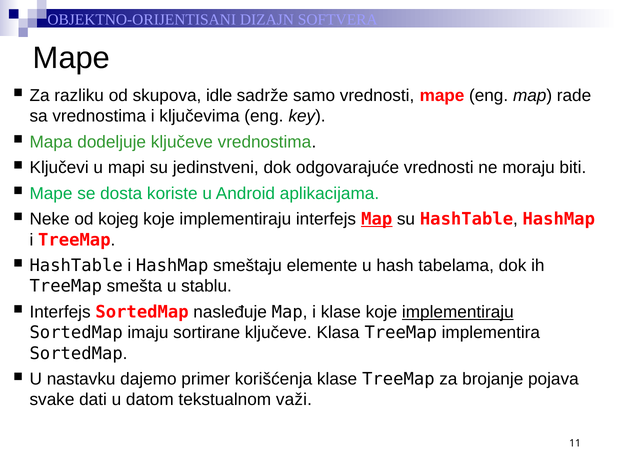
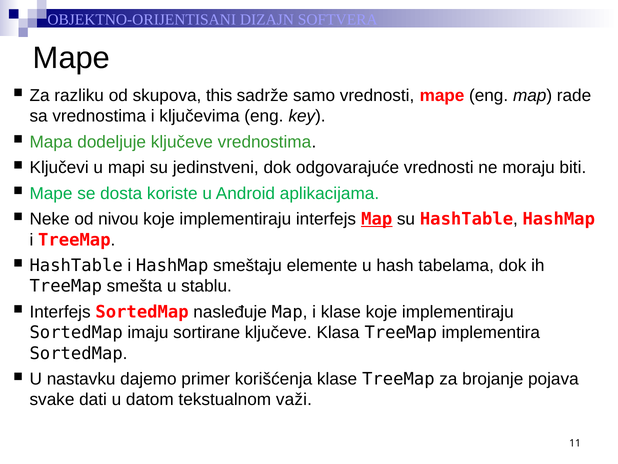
idle: idle -> this
kojeg: kojeg -> nivou
implementiraju at (458, 312) underline: present -> none
